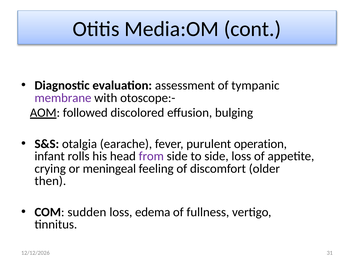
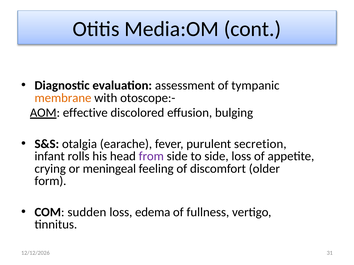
membrane colour: purple -> orange
followed: followed -> effective
operation: operation -> secretion
then: then -> form
